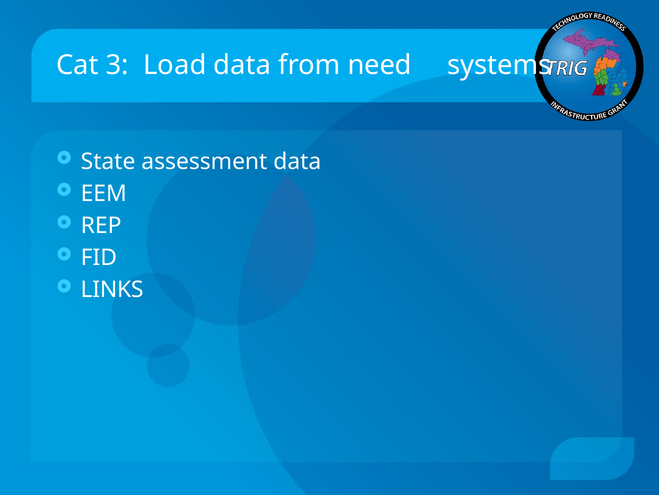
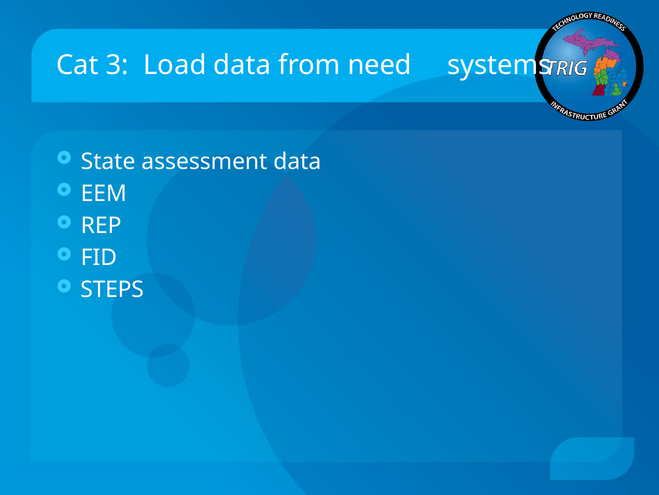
LINKS: LINKS -> STEPS
